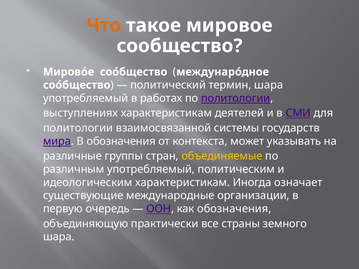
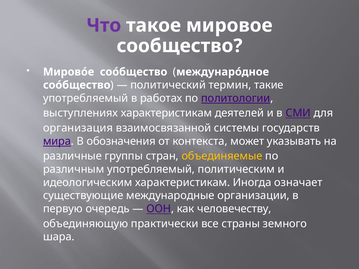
Что colour: orange -> purple
термин шара: шара -> такие
политологии at (78, 128): политологии -> организация
как обозначения: обозначения -> человечеству
